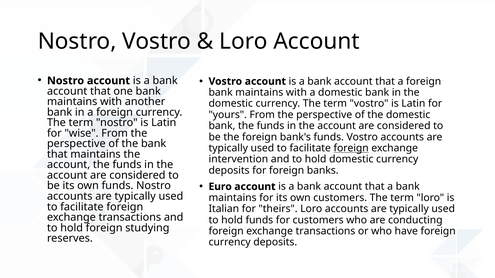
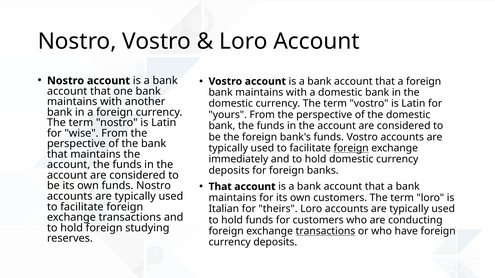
intervention: intervention -> immediately
Euro at (220, 187): Euro -> That
transactions at (325, 231) underline: none -> present
